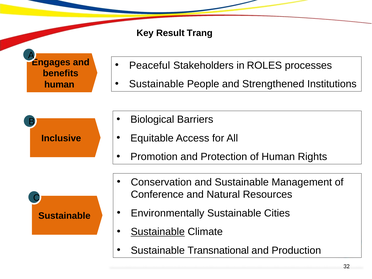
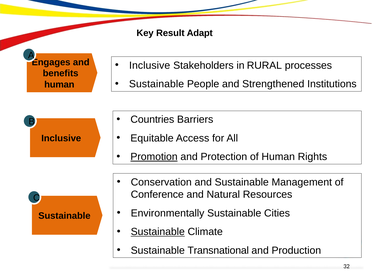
Trang: Trang -> Adapt
Peaceful at (150, 65): Peaceful -> Inclusive
ROLES: ROLES -> RURAL
Biological: Biological -> Countries
Promotion underline: none -> present
